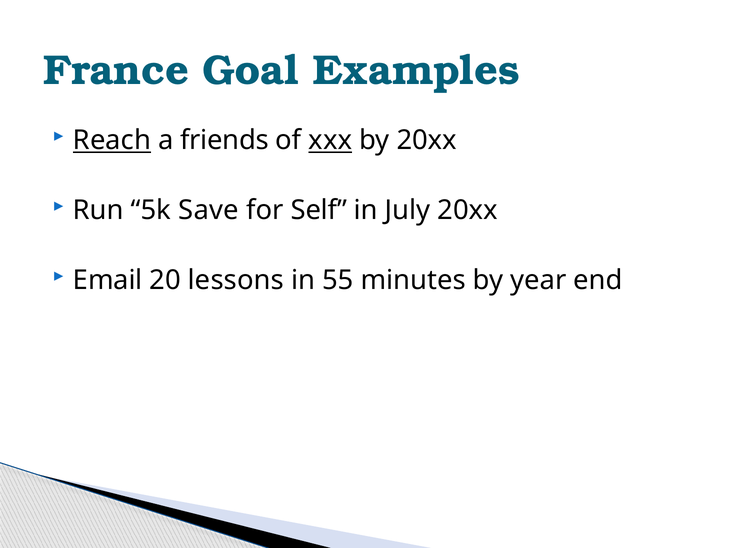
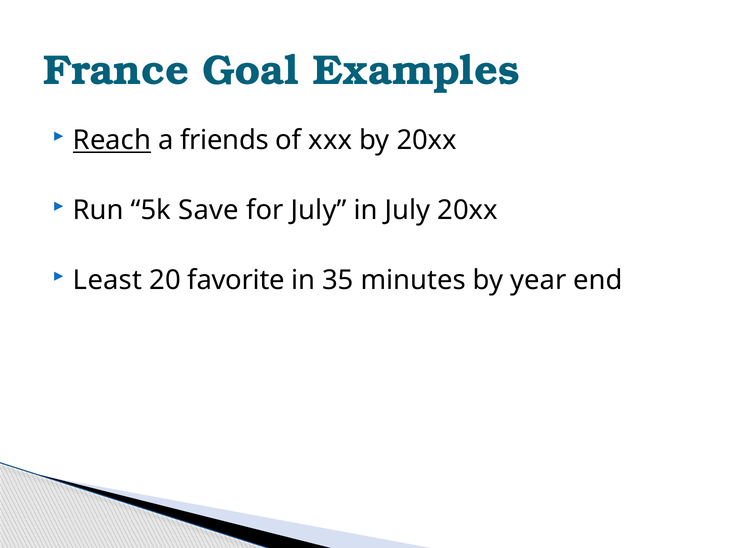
xxx underline: present -> none
for Self: Self -> July
Email: Email -> Least
lessons: lessons -> favorite
55: 55 -> 35
